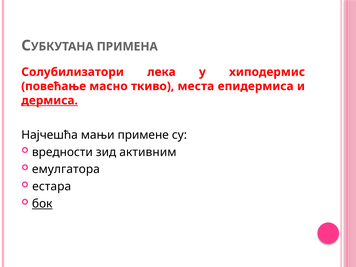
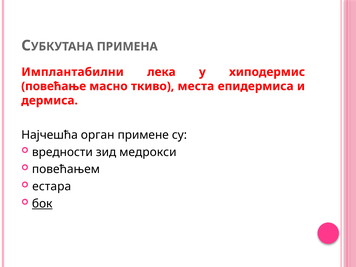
Солубилизатори: Солубилизатори -> Имплантабилни
дермиса underline: present -> none
мањи: мањи -> орган
активним: активним -> медрокси
емулгатора: емулгатора -> повећањем
